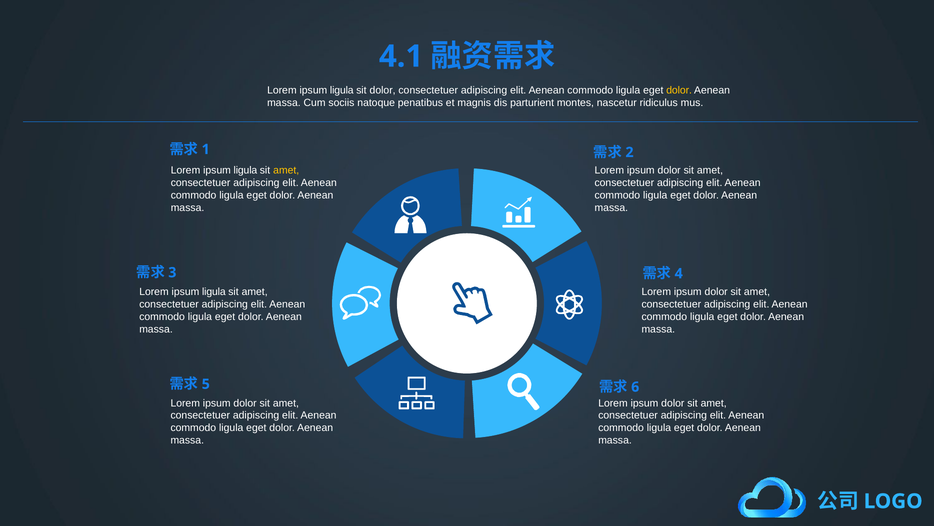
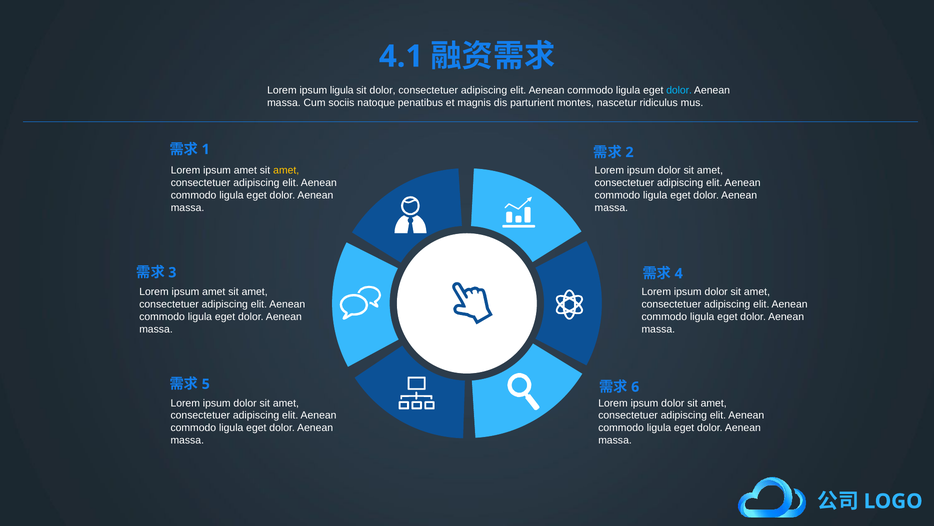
dolor at (679, 90) colour: yellow -> light blue
ligula at (245, 170): ligula -> amet
ligula at (214, 292): ligula -> amet
